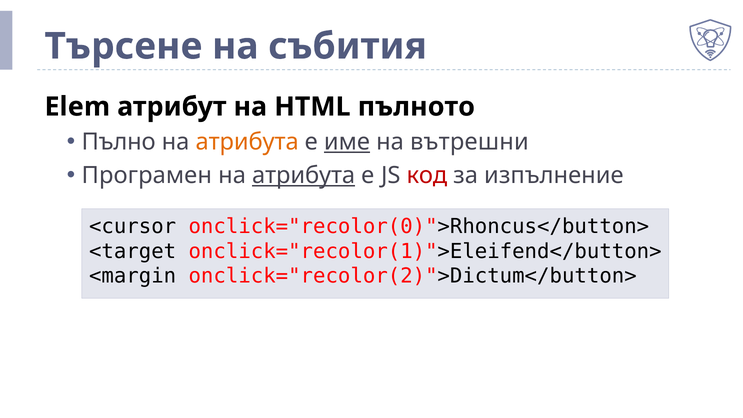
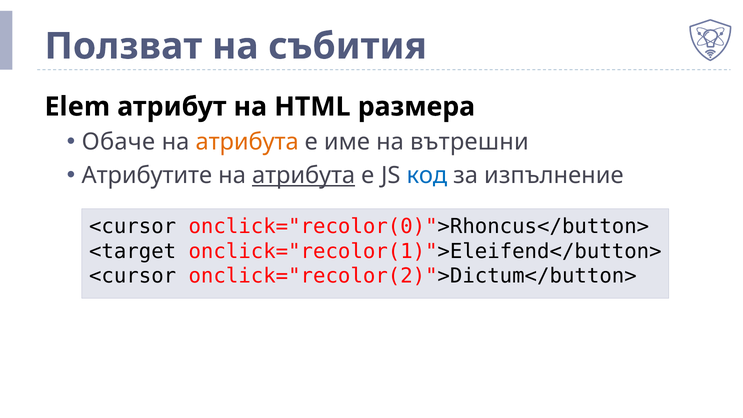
Търсене: Търсене -> Ползват
пълното: пълното -> размера
Пълно: Пълно -> Обаче
име underline: present -> none
Програмен: Програмен -> Атрибутите
код colour: red -> blue
<margin at (133, 276): <margin -> <cursor
